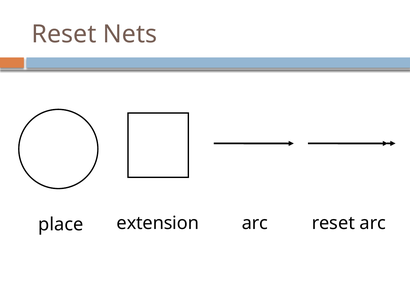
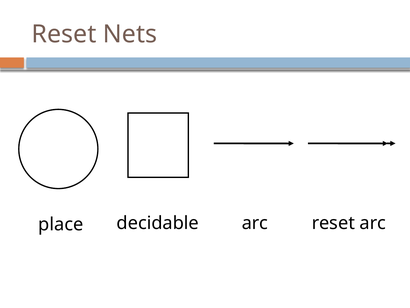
extension: extension -> decidable
